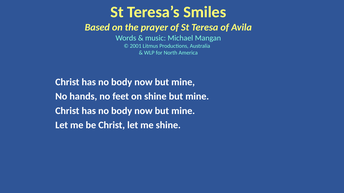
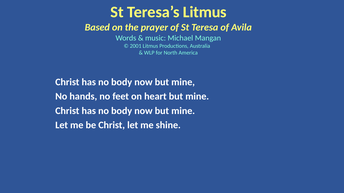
Teresa’s Smiles: Smiles -> Litmus
on shine: shine -> heart
